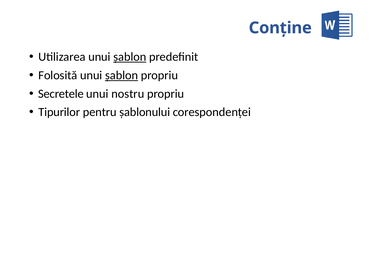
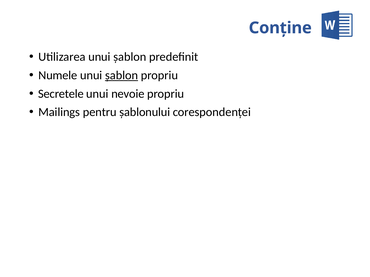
şablon at (130, 57) underline: present -> none
Folosită: Folosită -> Numele
nostru: nostru -> nevoie
Tipurilor: Tipurilor -> Mailings
